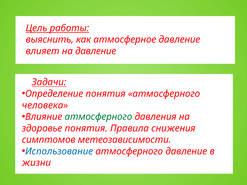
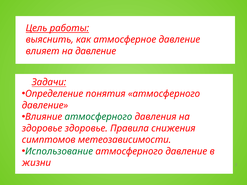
человека at (45, 105): человека -> давление
здоровье понятия: понятия -> здоровье
Использование colour: blue -> green
